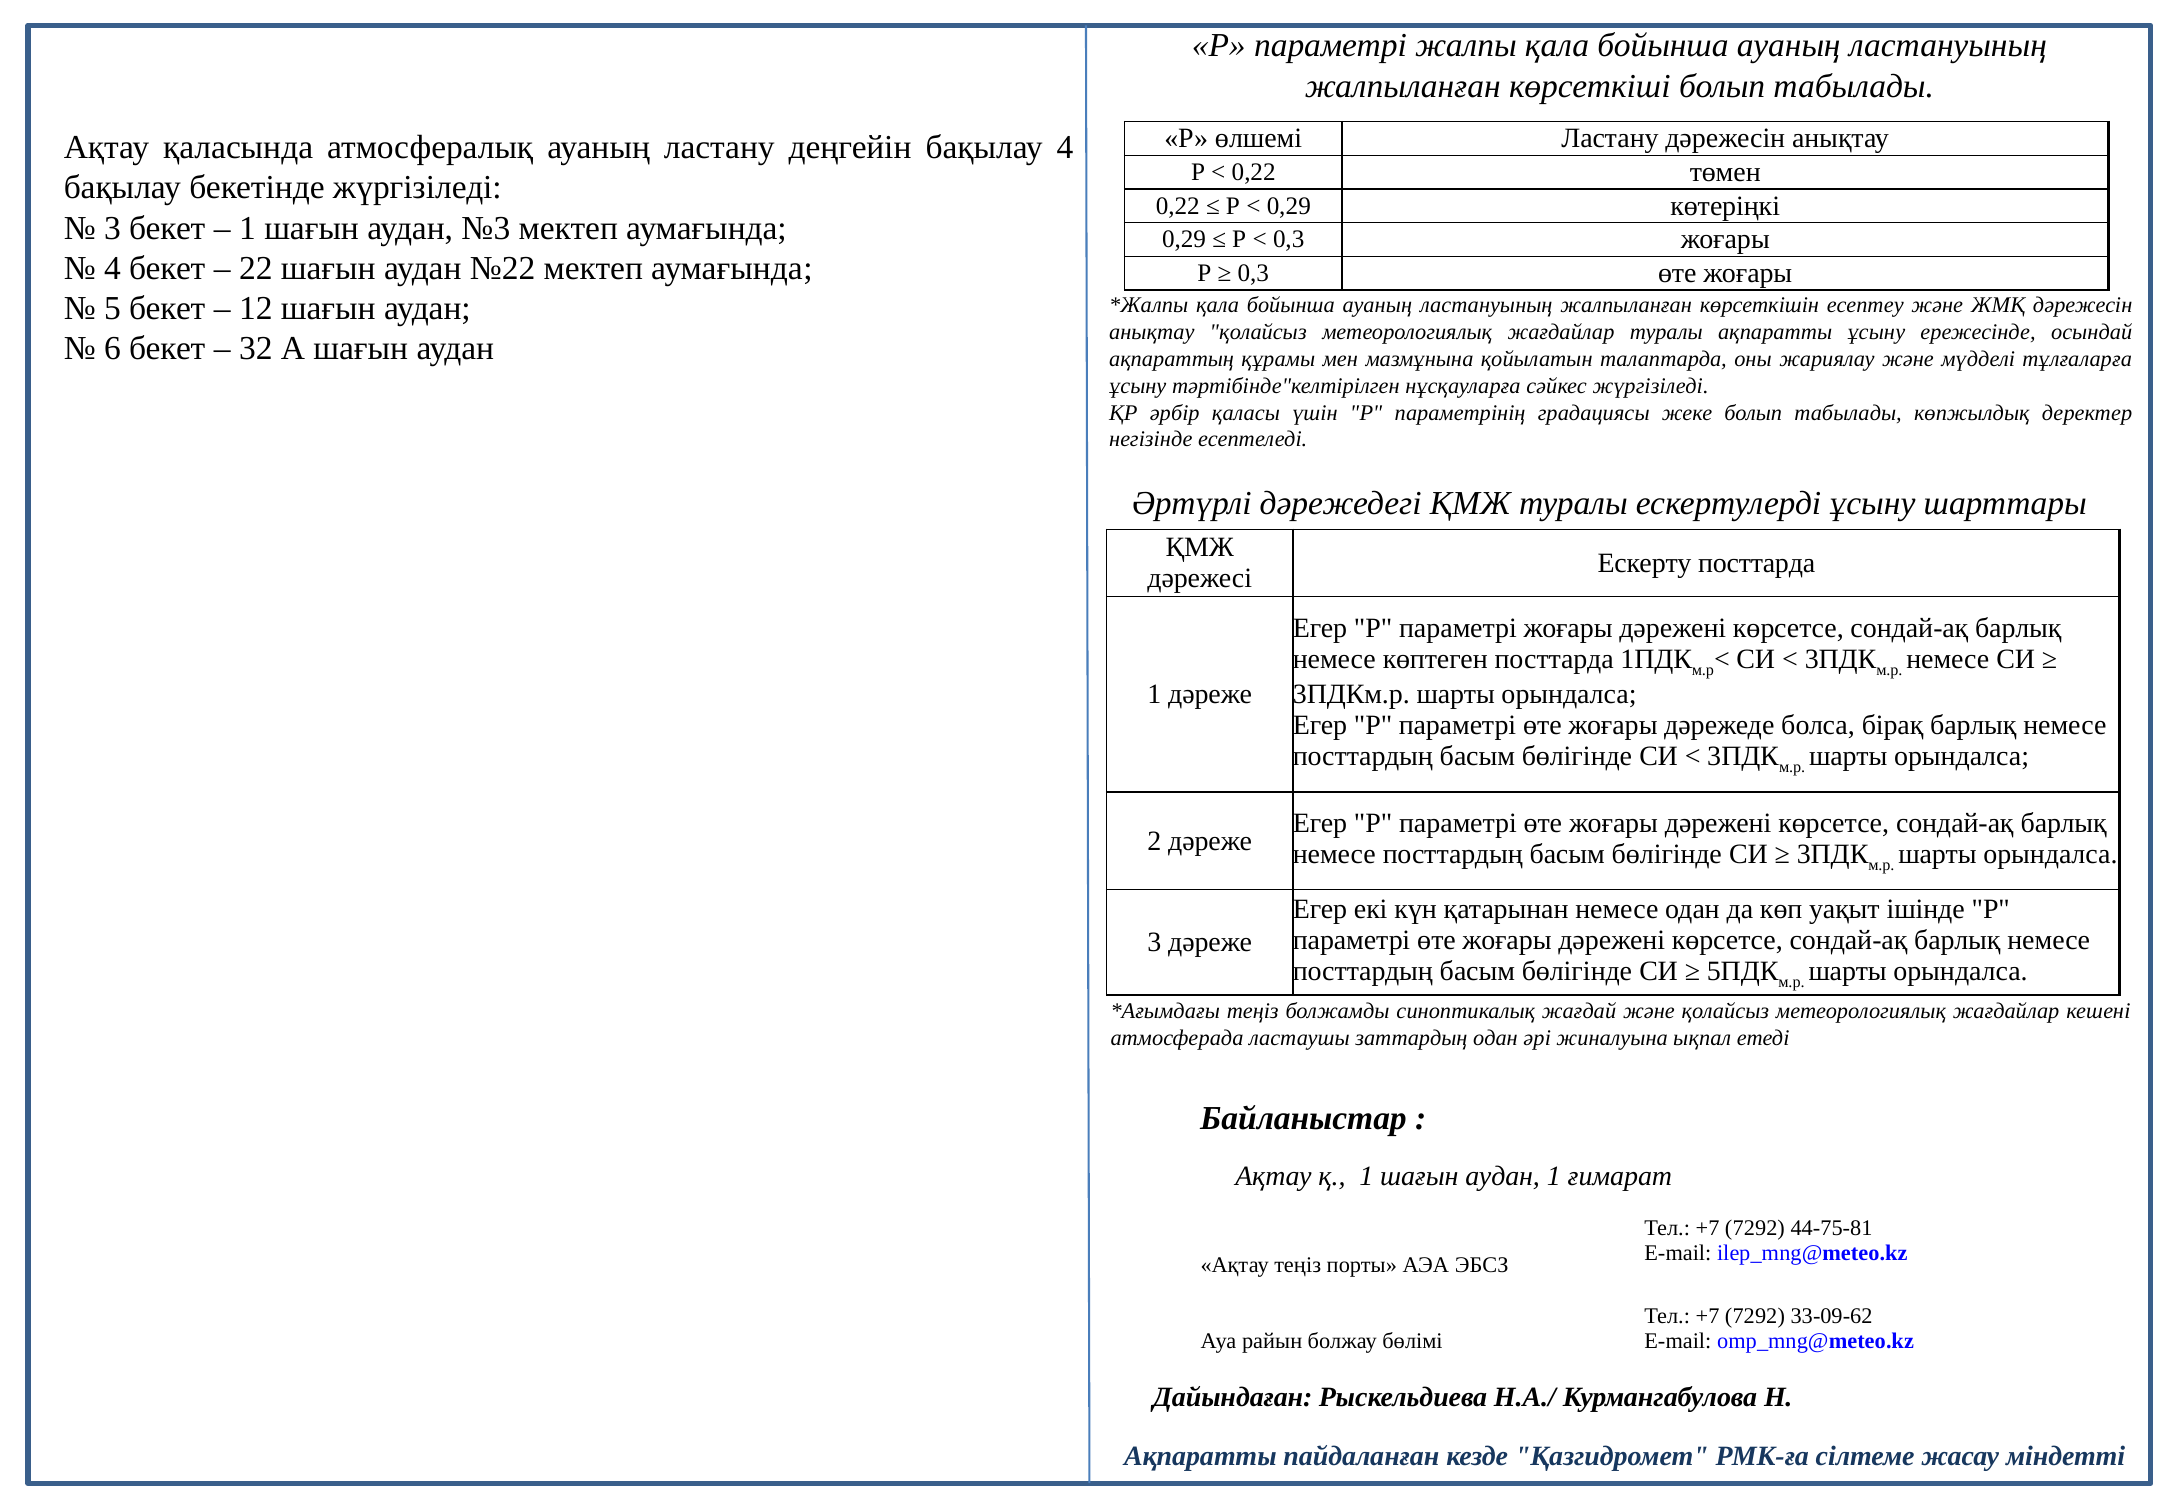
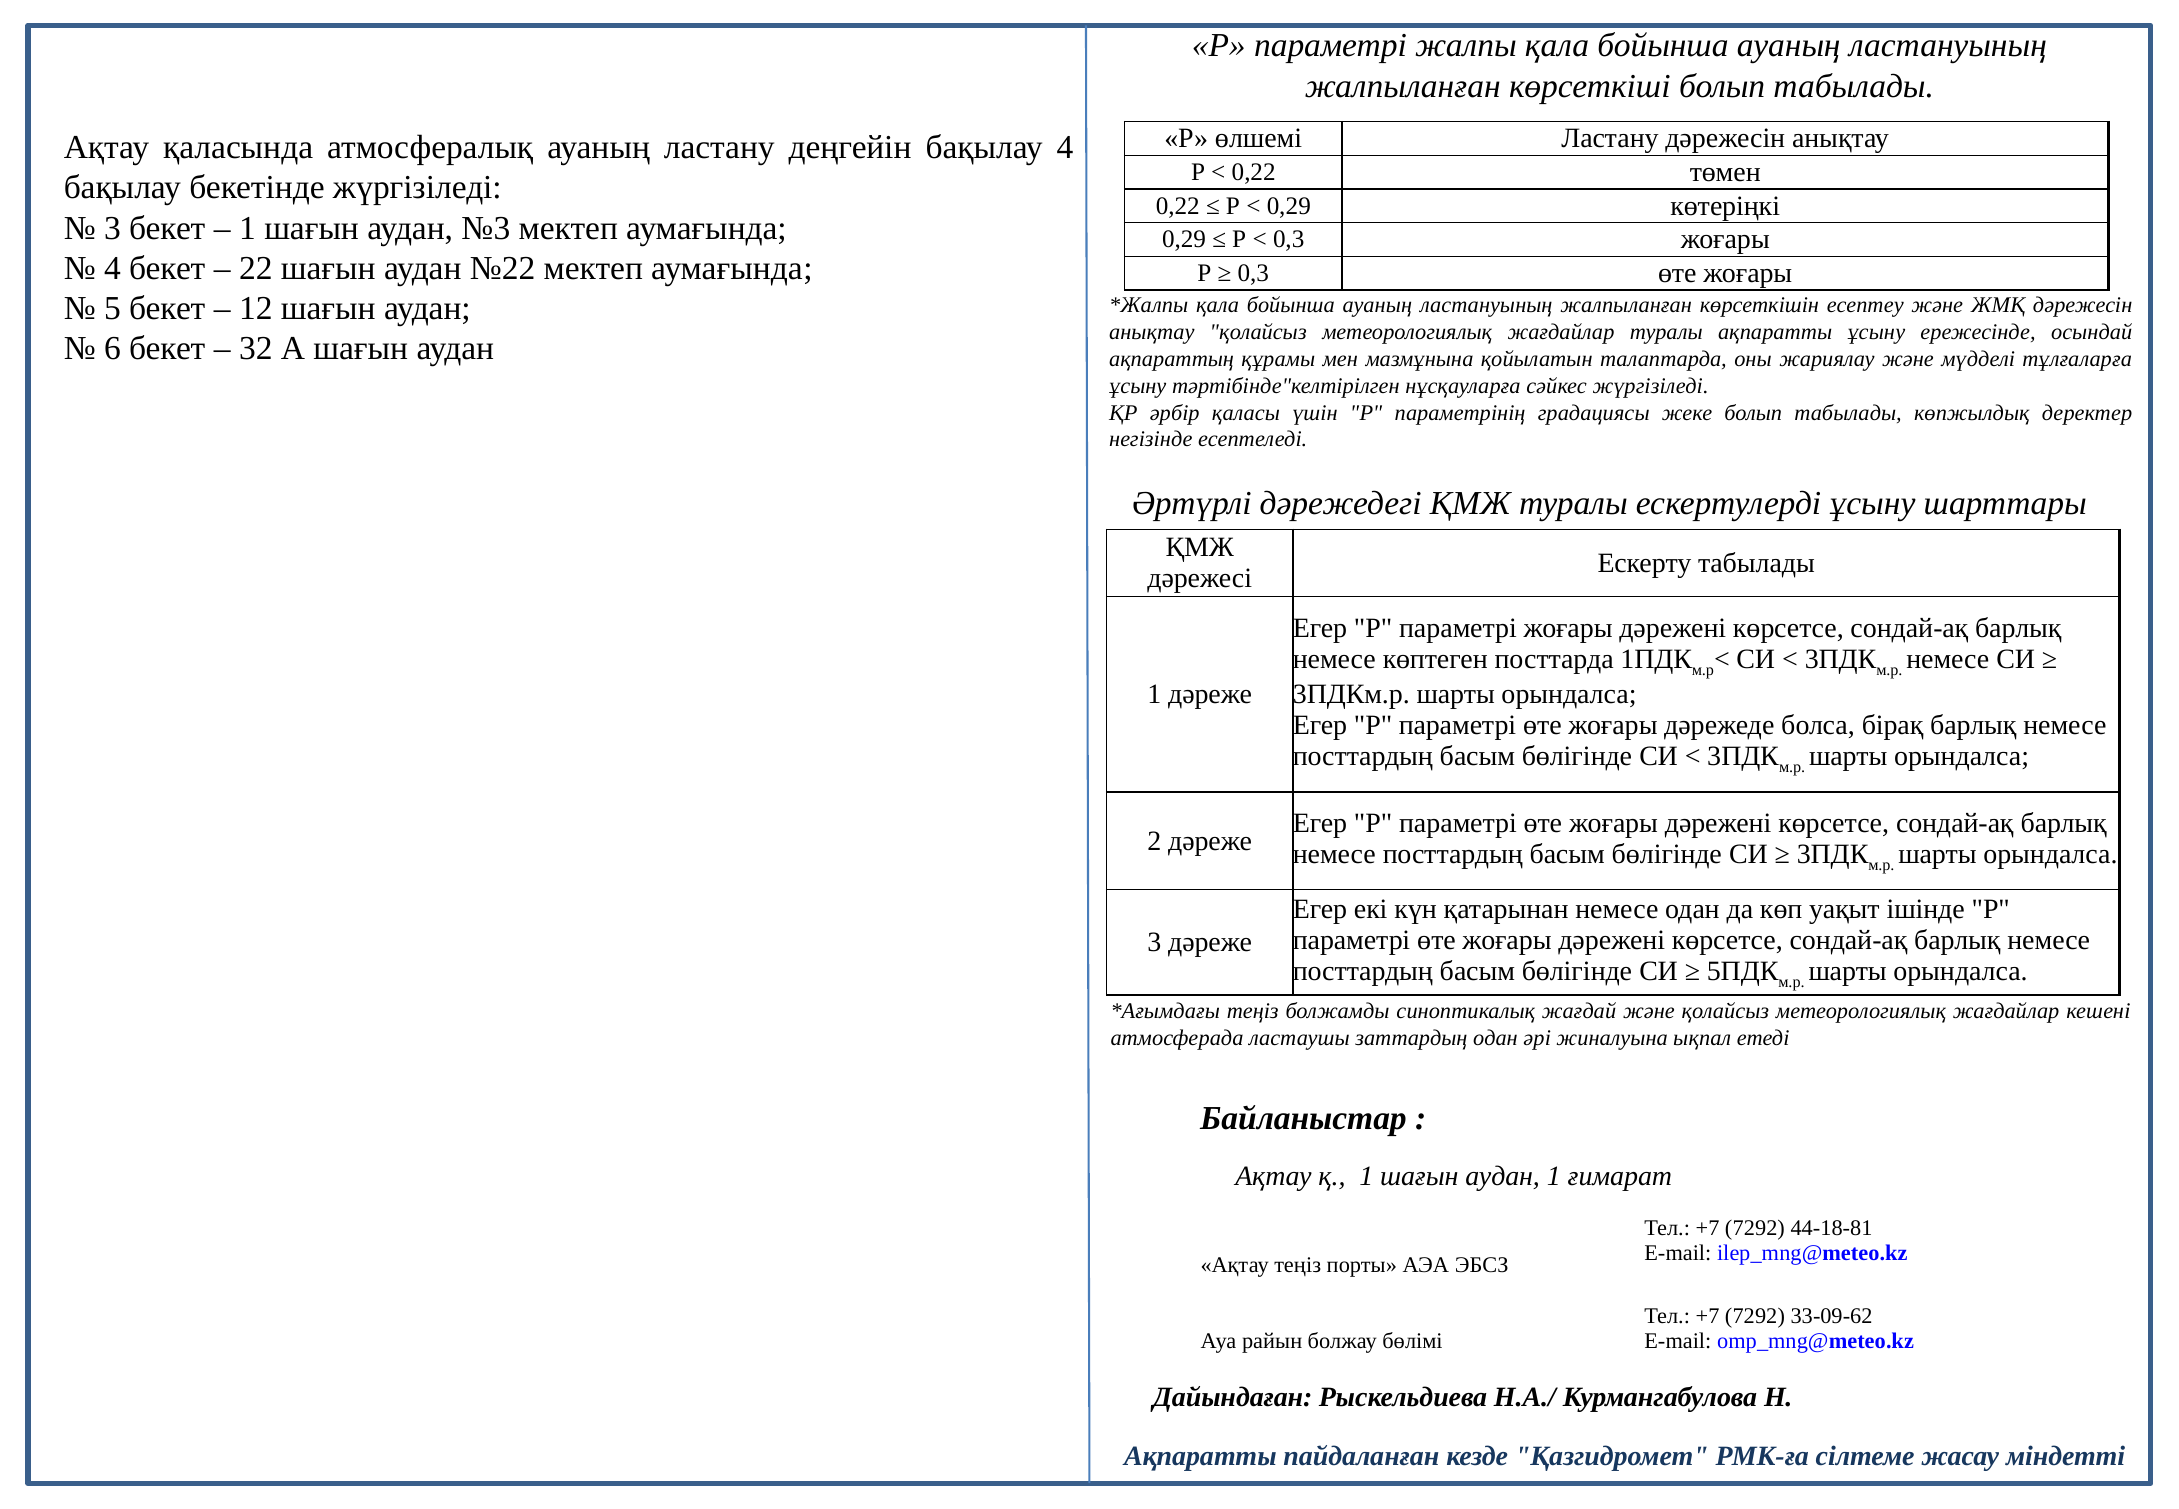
Ескерту посттарда: посттарда -> табылады
44-75-81: 44-75-81 -> 44-18-81
